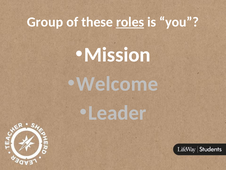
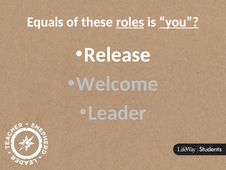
Group: Group -> Equals
you underline: none -> present
Mission: Mission -> Release
